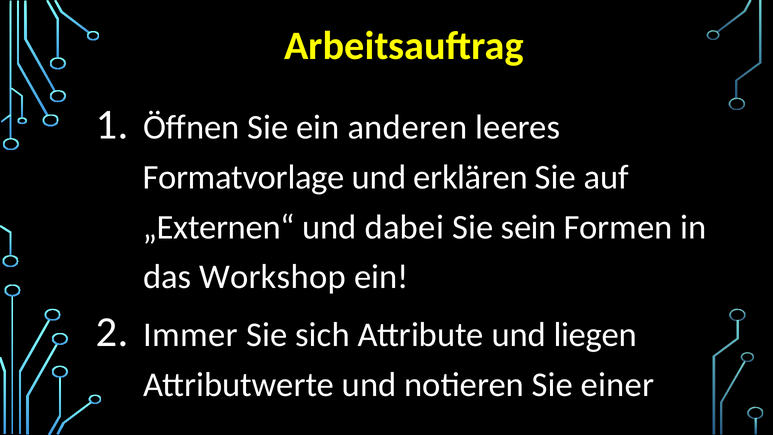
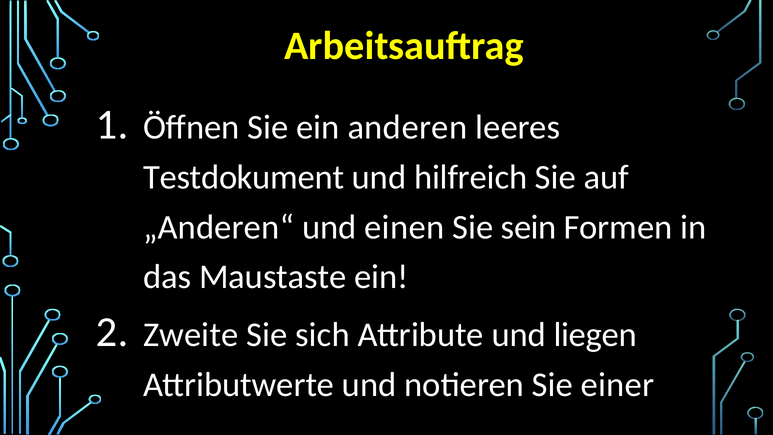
Formatvorlage: Formatvorlage -> Testdokument
erklären: erklären -> hilfreich
„Externen“: „Externen“ -> „Anderen“
dabei: dabei -> einen
Workshop: Workshop -> Maustaste
Immer: Immer -> Zweite
